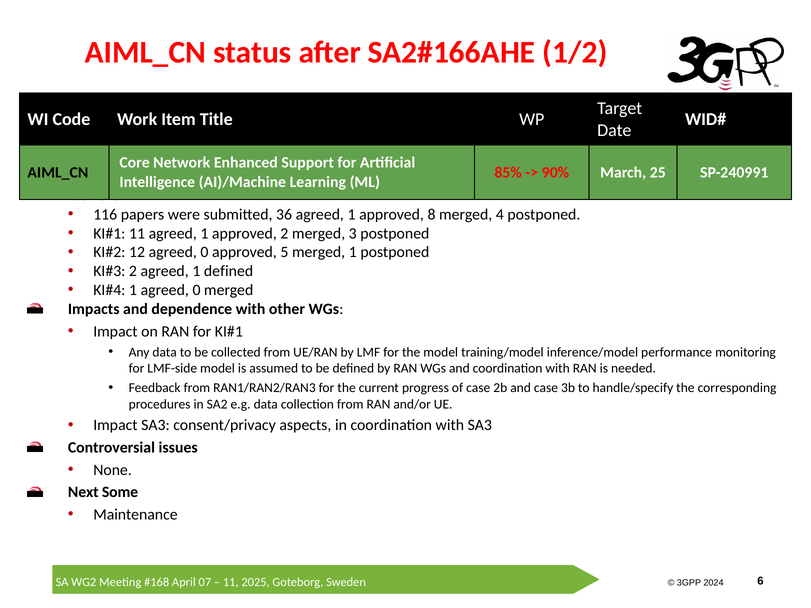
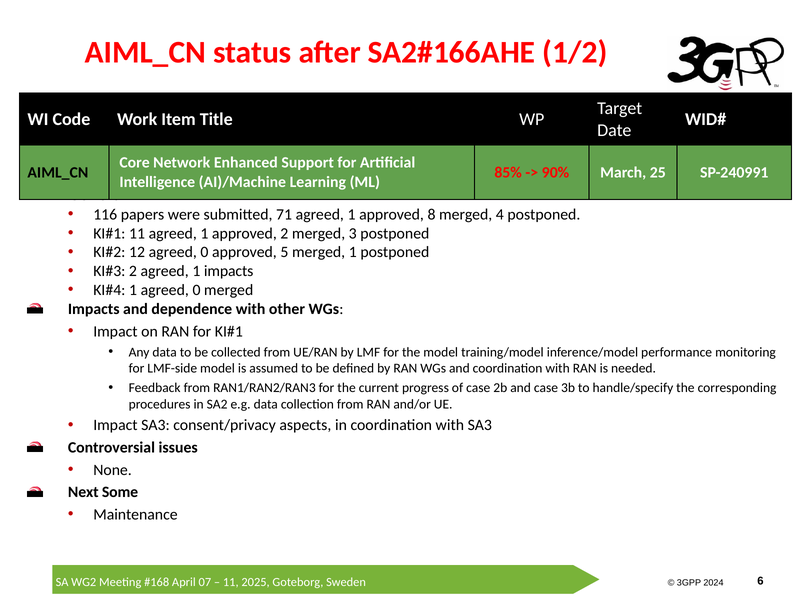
36: 36 -> 71
1 defined: defined -> impacts
